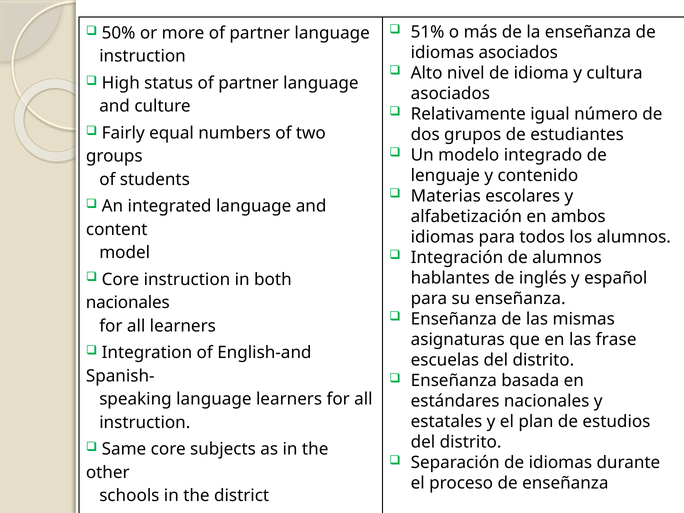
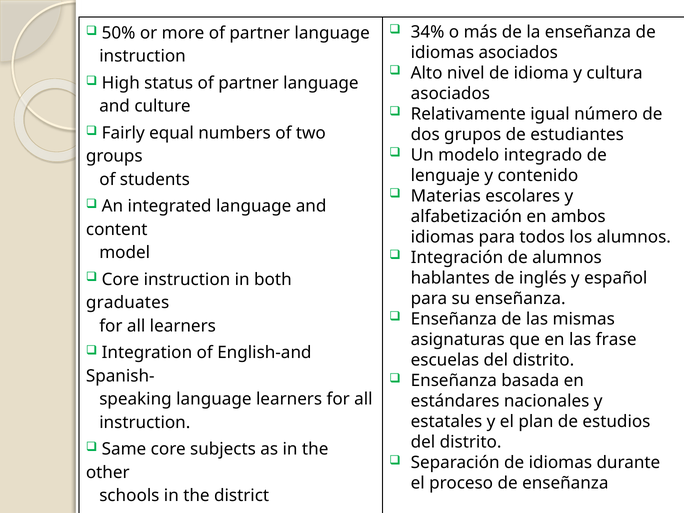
51%: 51% -> 34%
nacionales at (128, 303): nacionales -> graduates
